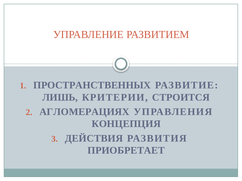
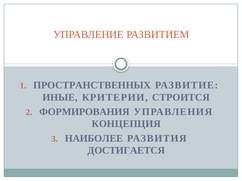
ЛИШЬ: ЛИШЬ -> ИНЫЕ
АГЛОМЕРАЦИЯХ: АГЛОМЕРАЦИЯХ -> ФОРМИРОВАНИЯ
ДЕЙСТВИЯ: ДЕЙСТВИЯ -> НАИБОЛЕЕ
ПРИОБРЕТАЕТ: ПРИОБРЕТАЕТ -> ДОСТИГАЕТСЯ
